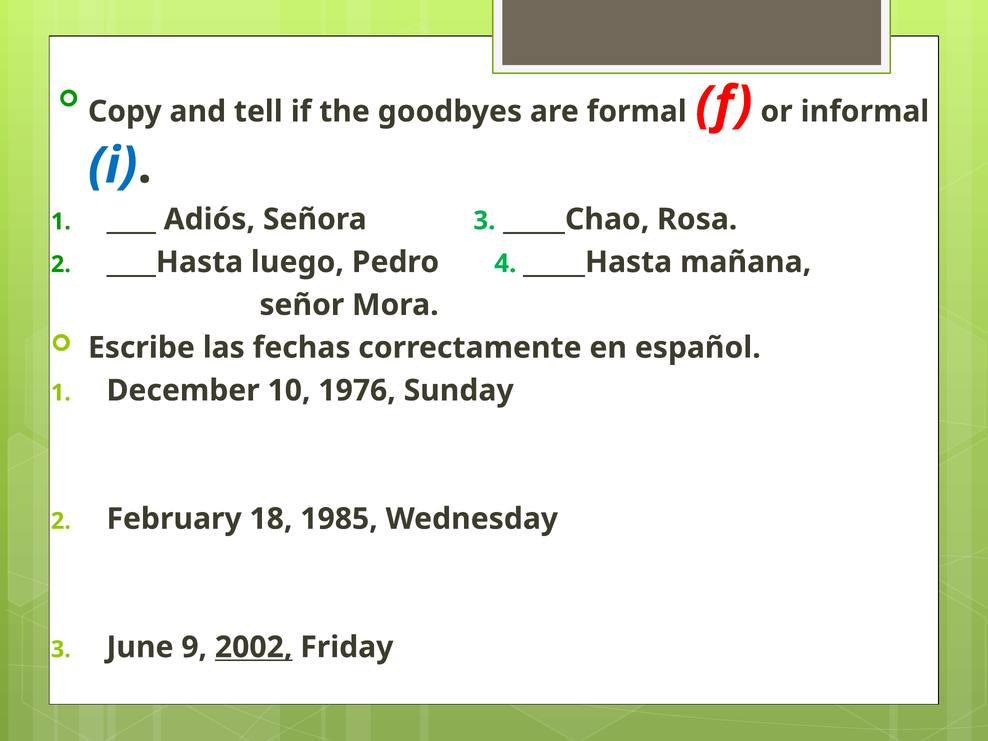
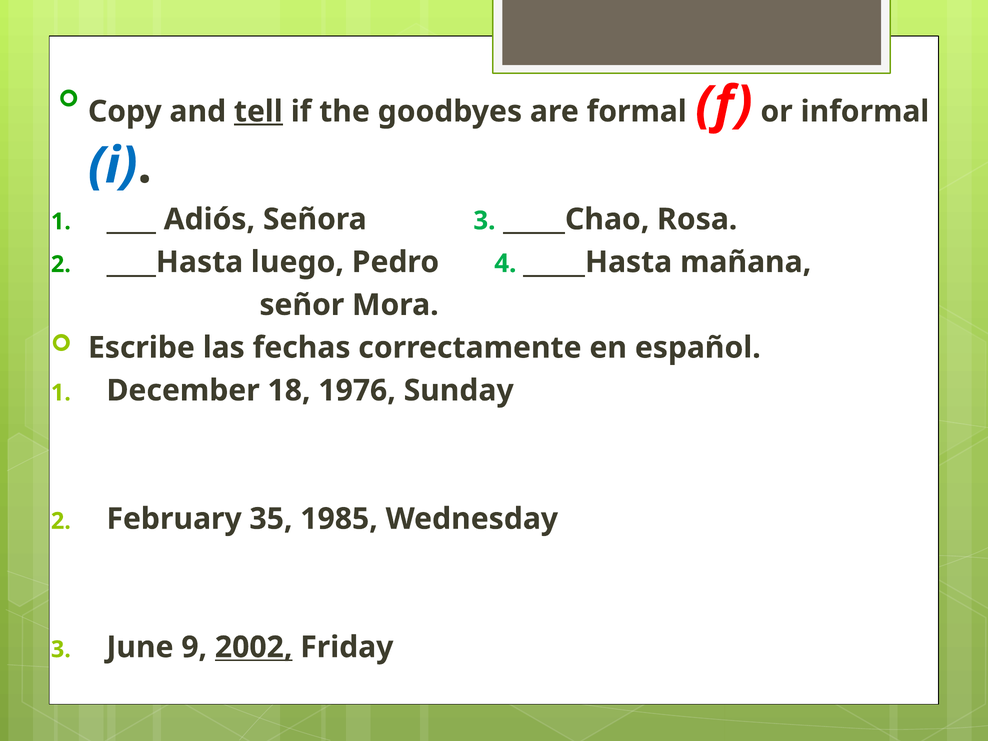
tell underline: none -> present
10: 10 -> 18
18: 18 -> 35
